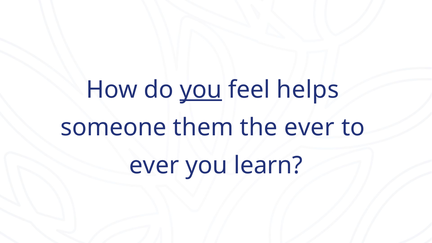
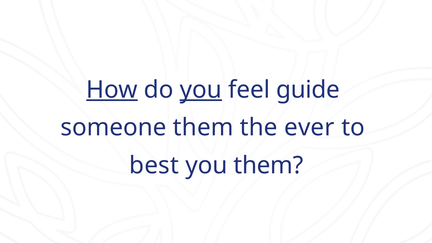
How underline: none -> present
helps: helps -> guide
ever at (154, 165): ever -> best
you learn: learn -> them
